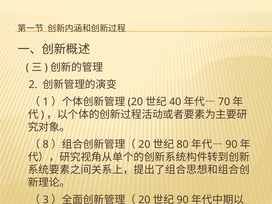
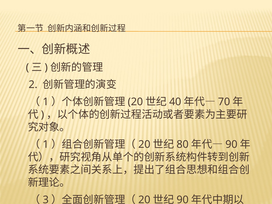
8 at (46, 144): 8 -> 1
